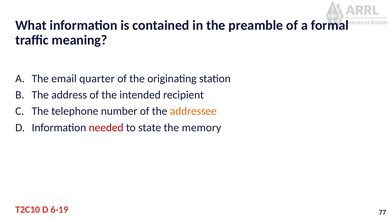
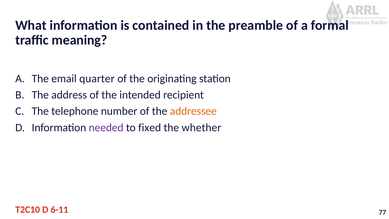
needed colour: red -> purple
state: state -> fixed
memory: memory -> whether
6-19: 6-19 -> 6-11
